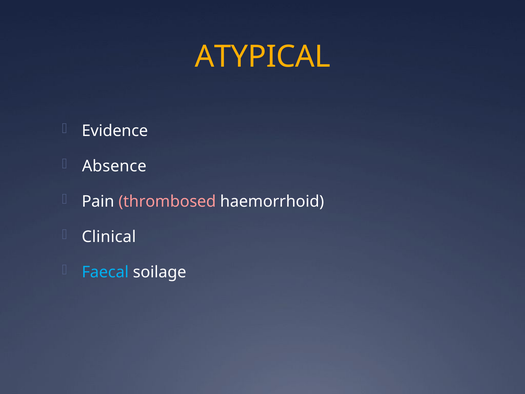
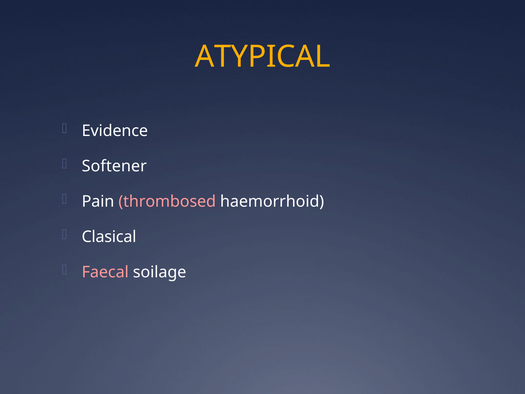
Absence: Absence -> Softener
Clinical: Clinical -> Clasical
Faecal colour: light blue -> pink
